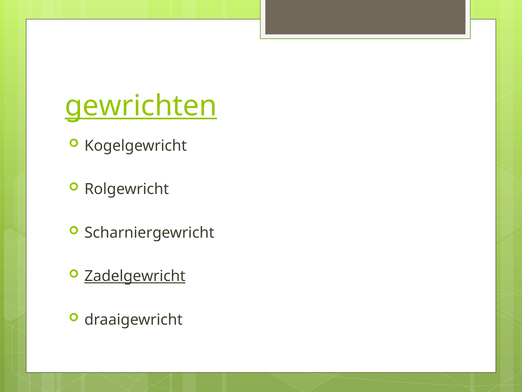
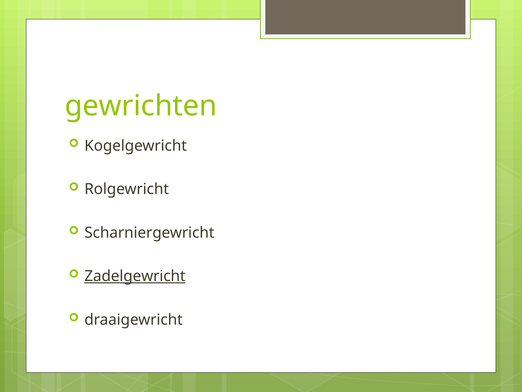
gewrichten underline: present -> none
